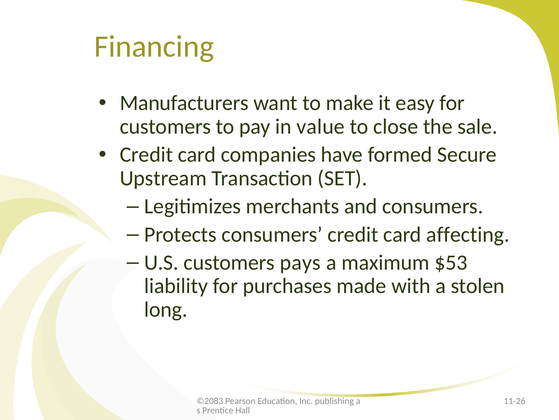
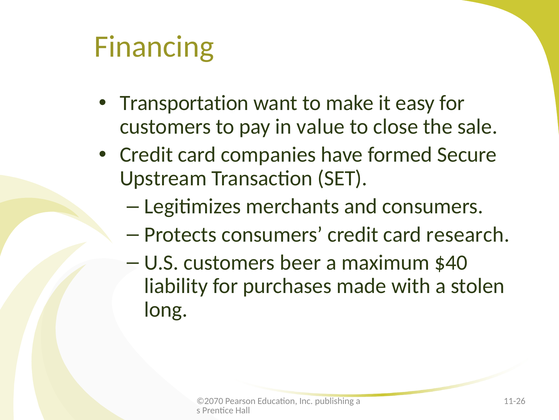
Manufacturers: Manufacturers -> Transportation
affecting: affecting -> research
pays: pays -> beer
$53: $53 -> $40
©2083: ©2083 -> ©2070
